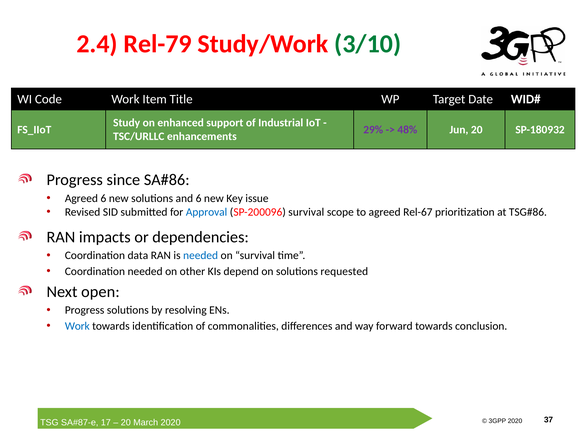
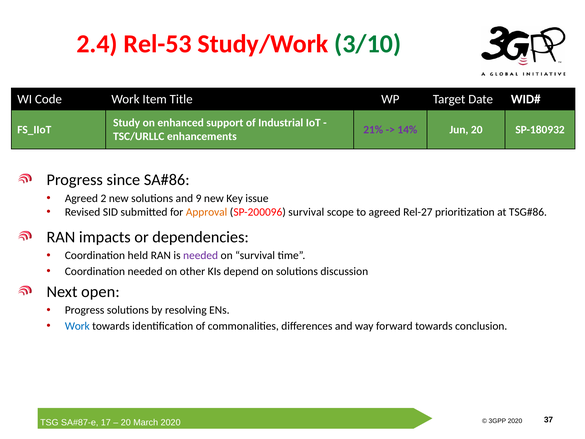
Rel-79: Rel-79 -> Rel-53
29%: 29% -> 21%
48%: 48% -> 14%
Agreed 6: 6 -> 2
and 6: 6 -> 9
Approval colour: blue -> orange
Rel-67: Rel-67 -> Rel-27
data: data -> held
needed at (201, 255) colour: blue -> purple
requested: requested -> discussion
